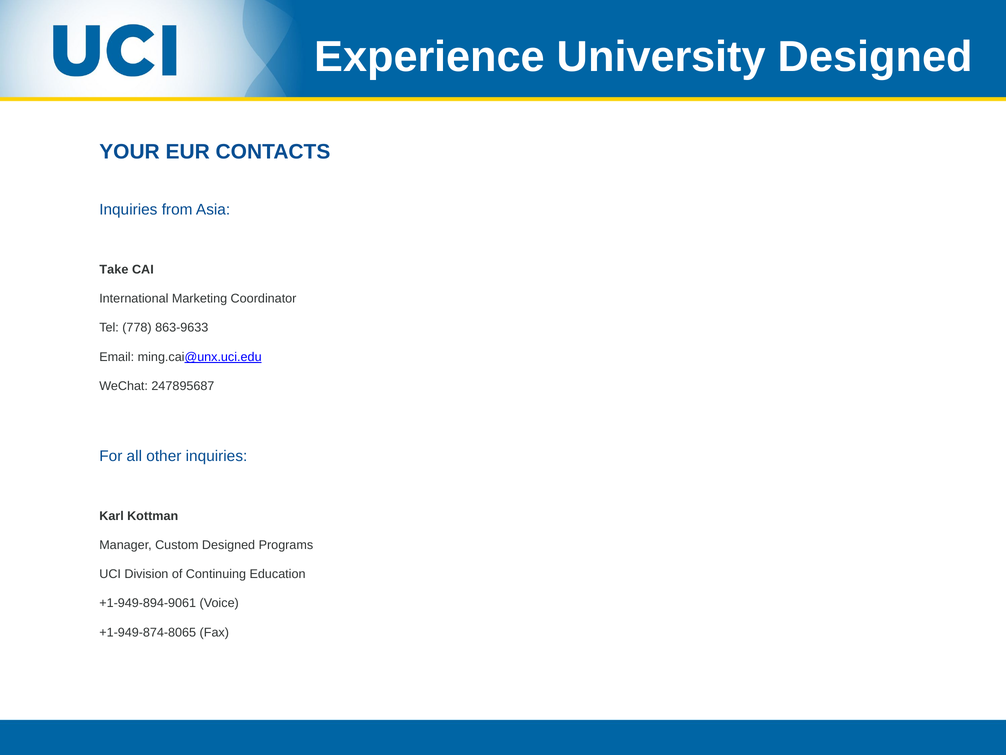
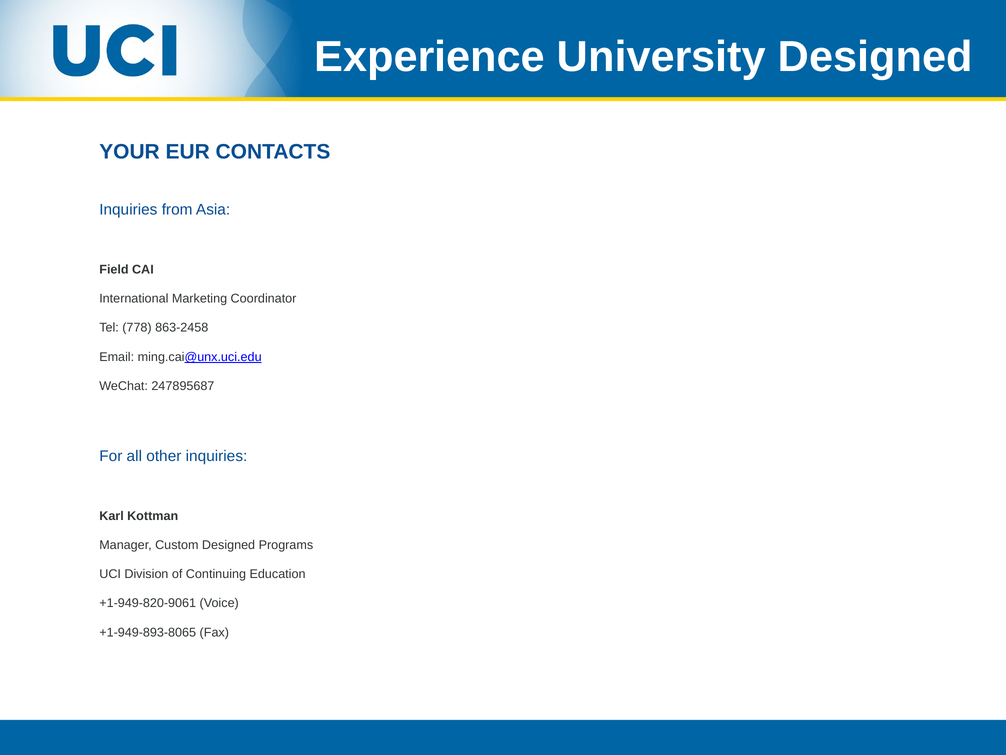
Take: Take -> Field
863-9633: 863-9633 -> 863-2458
+1-949-894-9061: +1-949-894-9061 -> +1-949-820-9061
+1-949-874-8065: +1-949-874-8065 -> +1-949-893-8065
